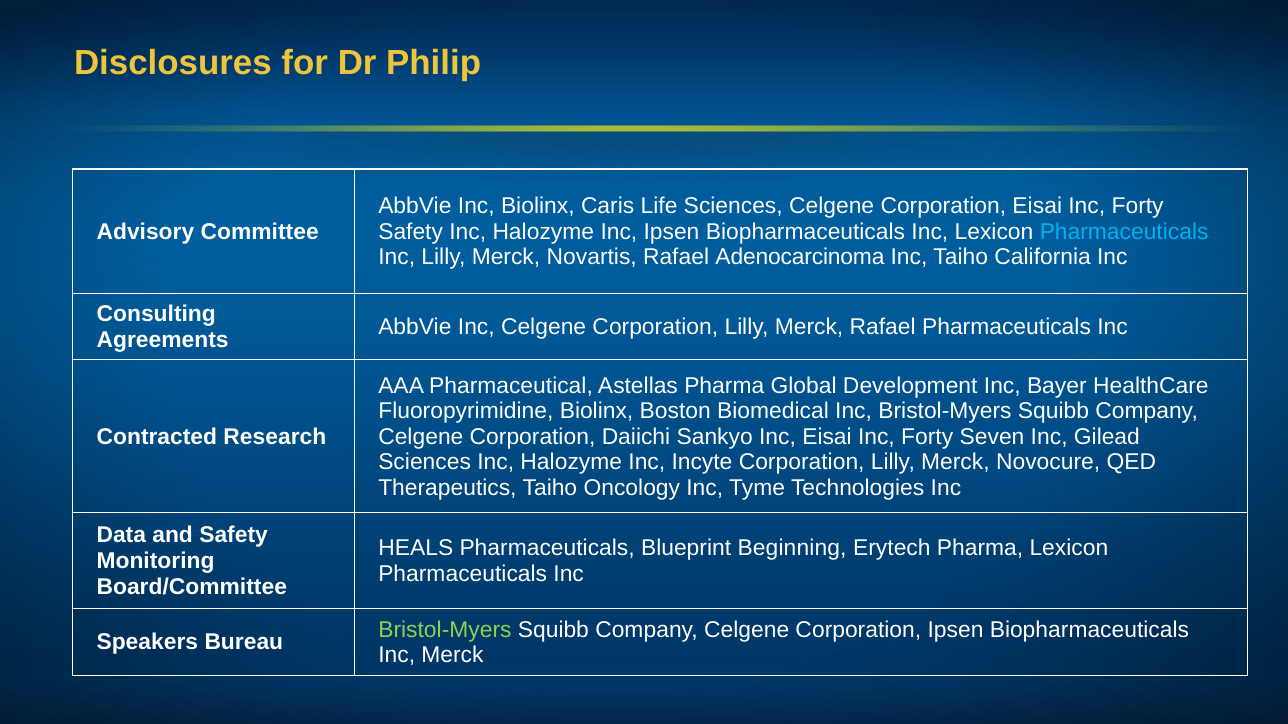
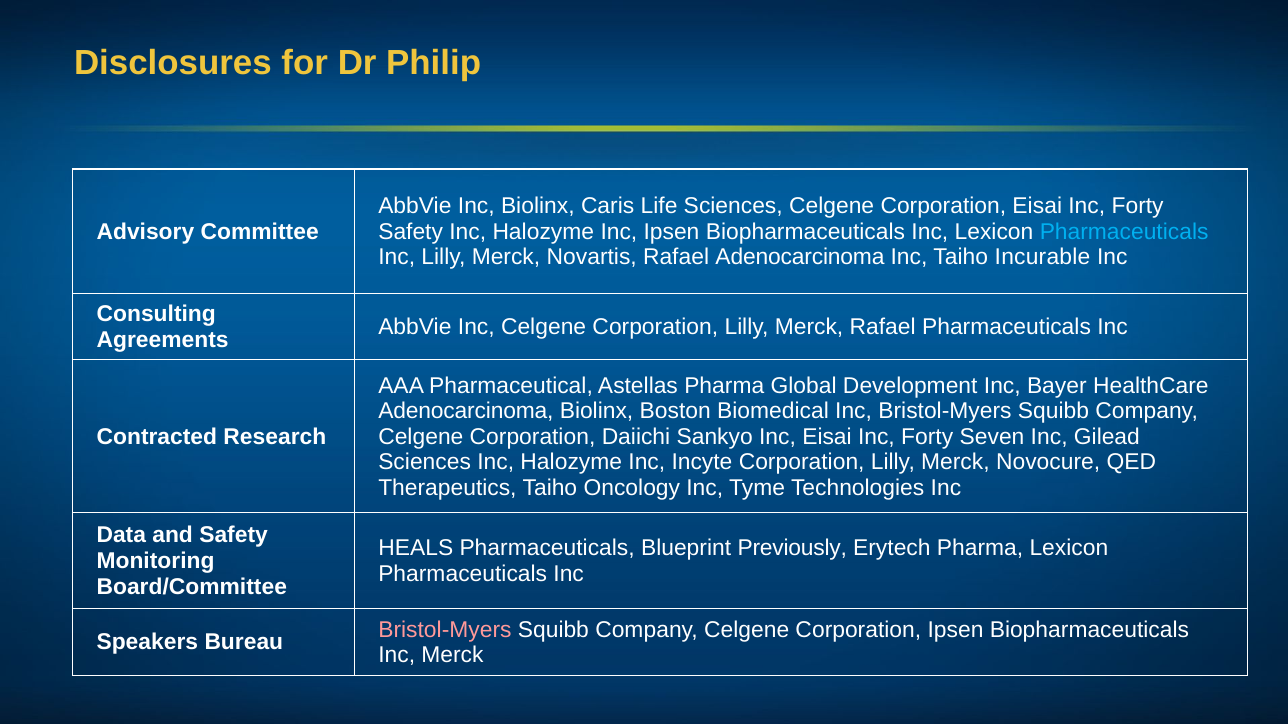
California: California -> Incurable
Fluoropyrimidine at (466, 411): Fluoropyrimidine -> Adenocarcinoma
Beginning: Beginning -> Previously
Bristol-Myers at (445, 630) colour: light green -> pink
